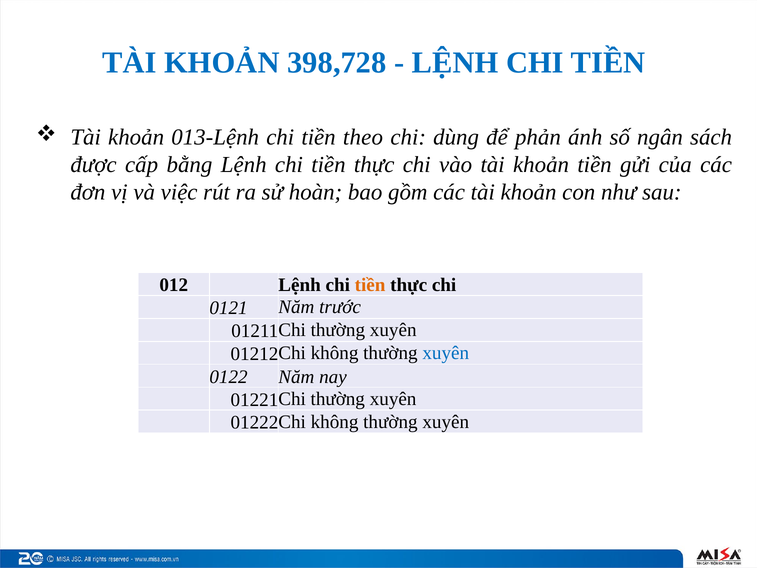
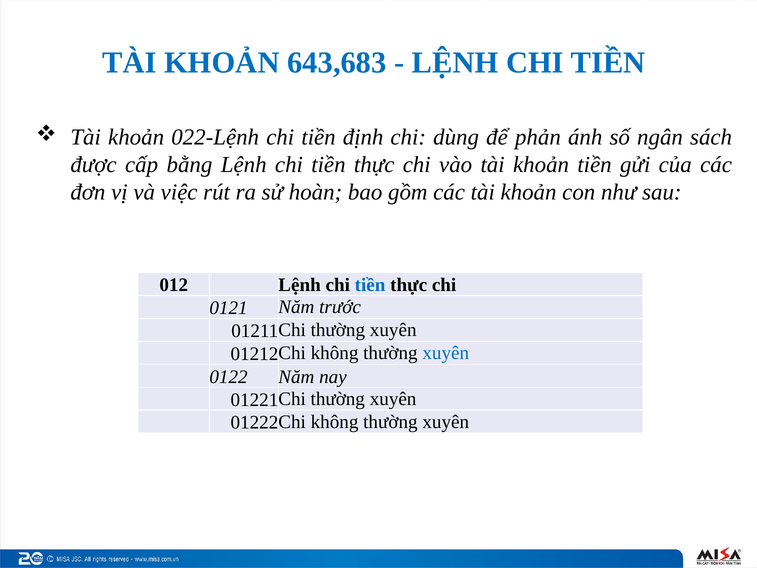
398,728: 398,728 -> 643,683
013-Lệnh: 013-Lệnh -> 022-Lệnh
theo: theo -> định
tiền at (370, 285) colour: orange -> blue
